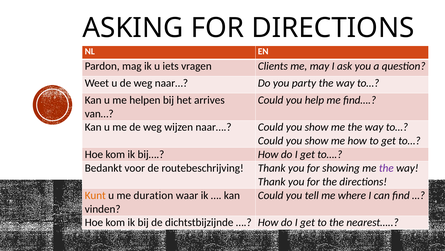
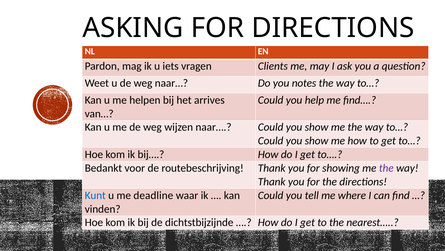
party: party -> notes
Kunt colour: orange -> blue
duration: duration -> deadline
